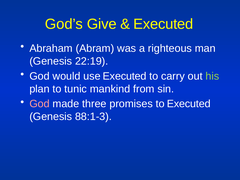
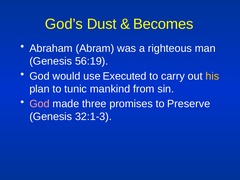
Give: Give -> Dust
Executed at (163, 24): Executed -> Becomes
22:19: 22:19 -> 56:19
his colour: light green -> yellow
to Executed: Executed -> Preserve
88:1-3: 88:1-3 -> 32:1-3
